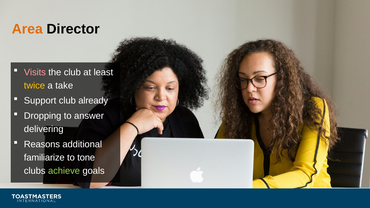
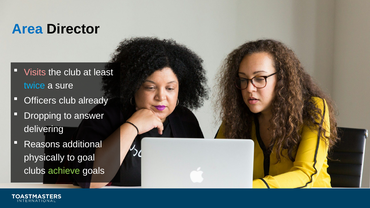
Area colour: orange -> blue
twice colour: yellow -> light blue
take: take -> sure
Support: Support -> Officers
familiarize: familiarize -> physically
tone: tone -> goal
